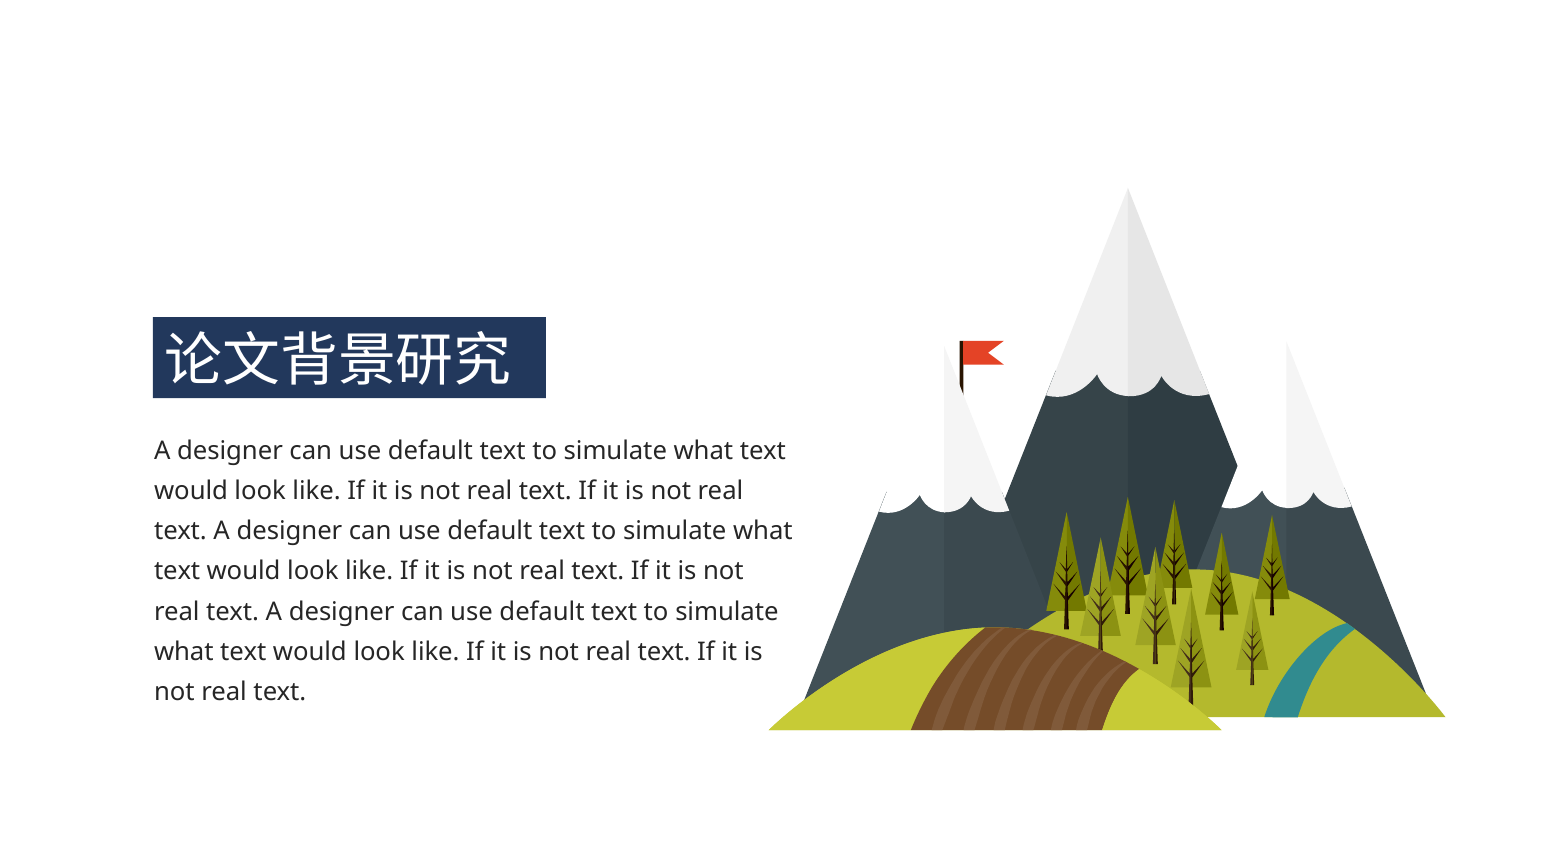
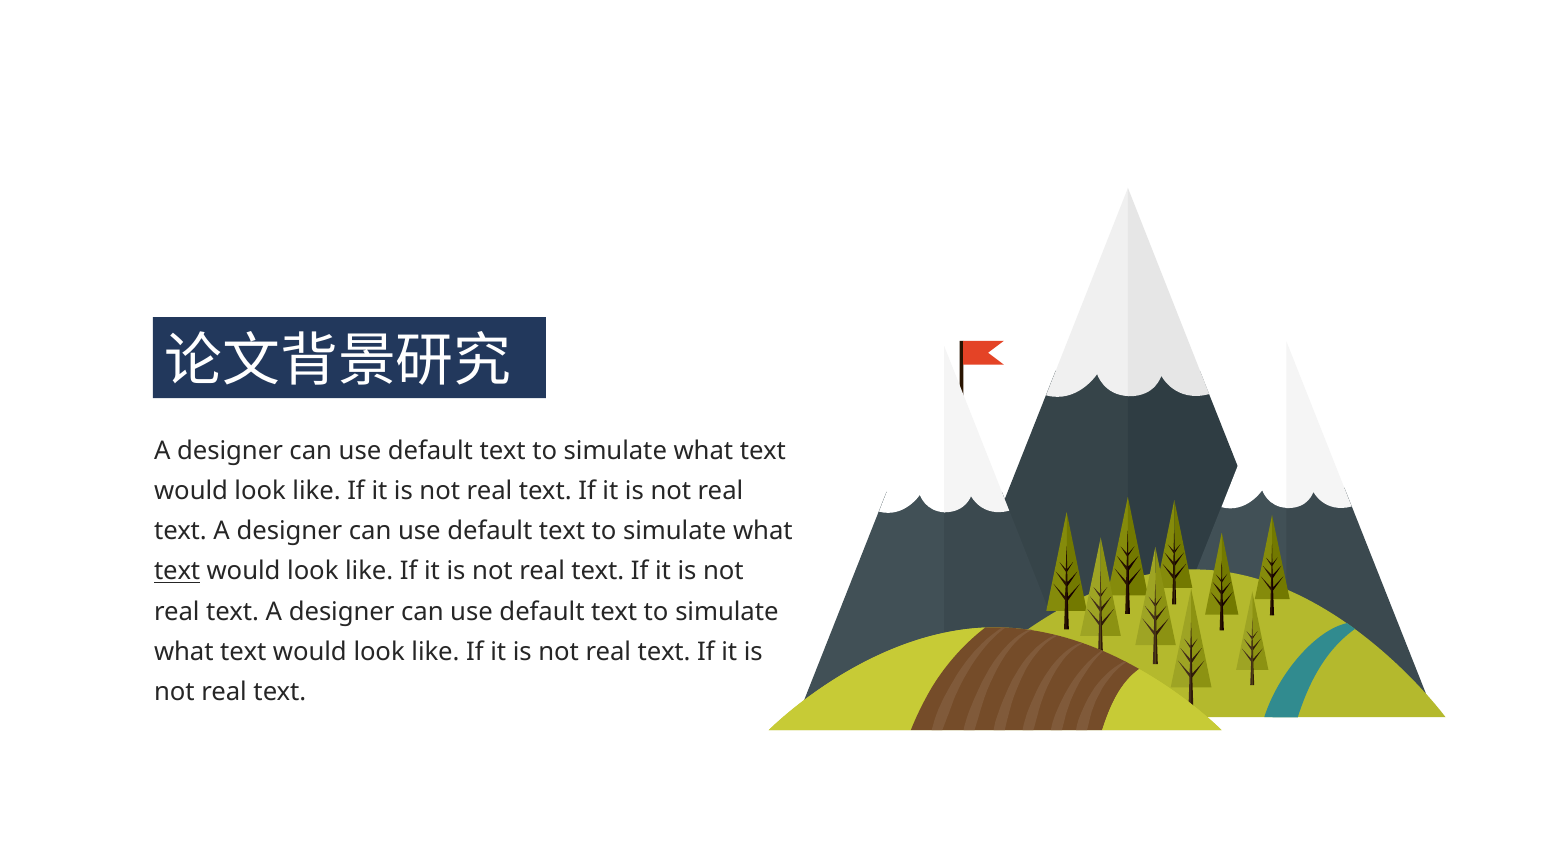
text at (177, 571) underline: none -> present
